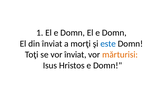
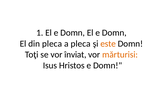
din înviat: înviat -> pleca
a morţi: morţi -> pleca
este colour: blue -> orange
